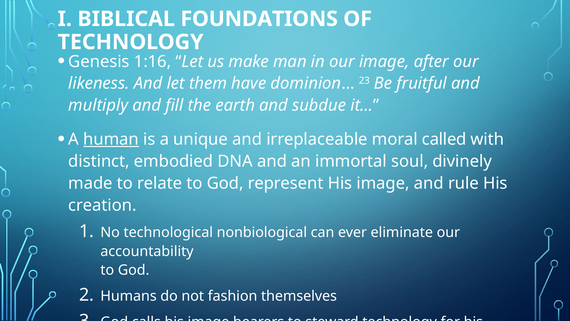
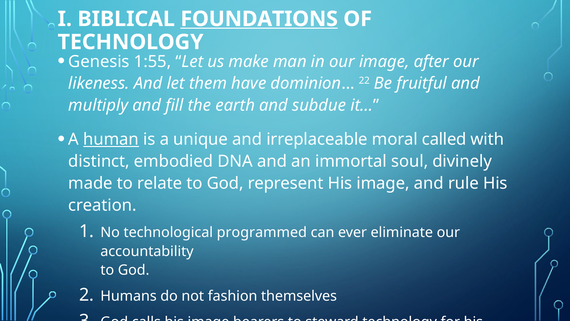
FOUNDATIONS underline: none -> present
1:16: 1:16 -> 1:55
23: 23 -> 22
nonbiological: nonbiological -> programmed
